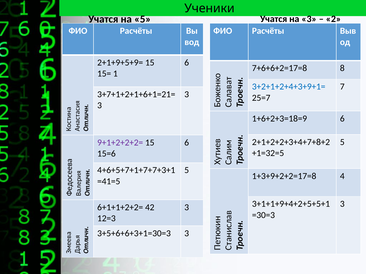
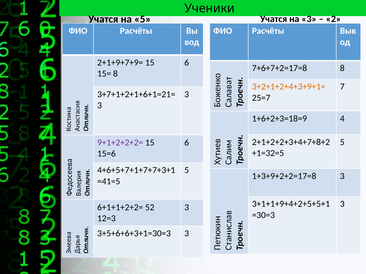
2+1+9+5+9=: 2+1+9+5+9= -> 2+1+9+7+9=
7+6+6+2=17=8: 7+6+6+2=17=8 -> 7+6+7+2=17=8
15= 1: 1 -> 8
3+2+1+2+4+3+9+1= colour: blue -> orange
1+6+2+3=18=9 6: 6 -> 4
1+3+9+2+2=17=8 4: 4 -> 3
42: 42 -> 52
